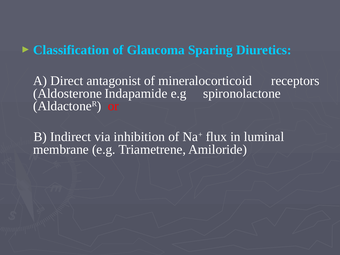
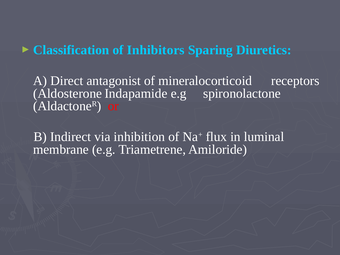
Glaucoma: Glaucoma -> Inhibitors
